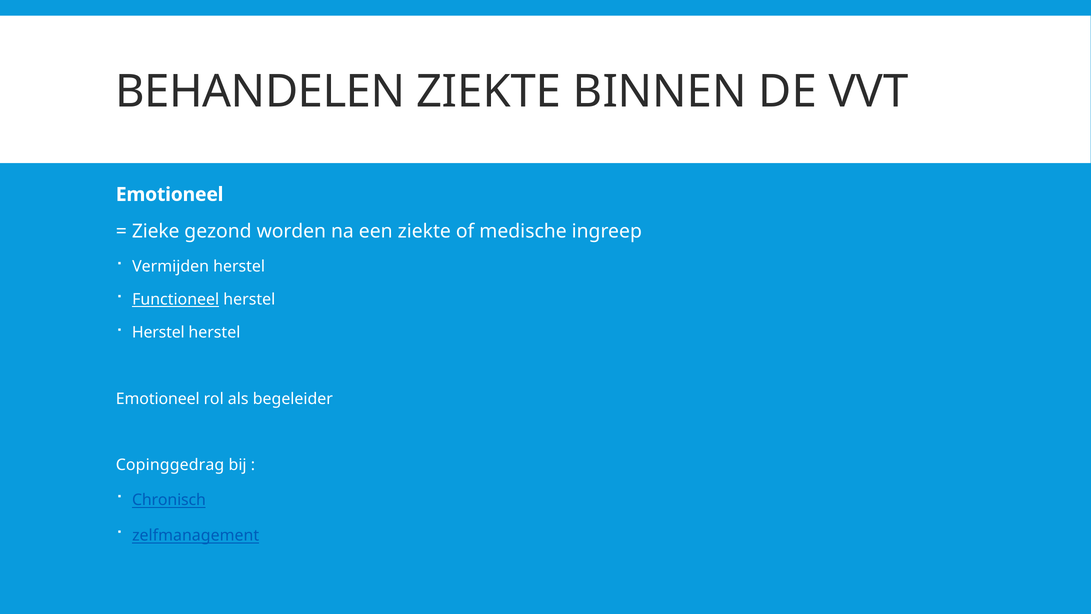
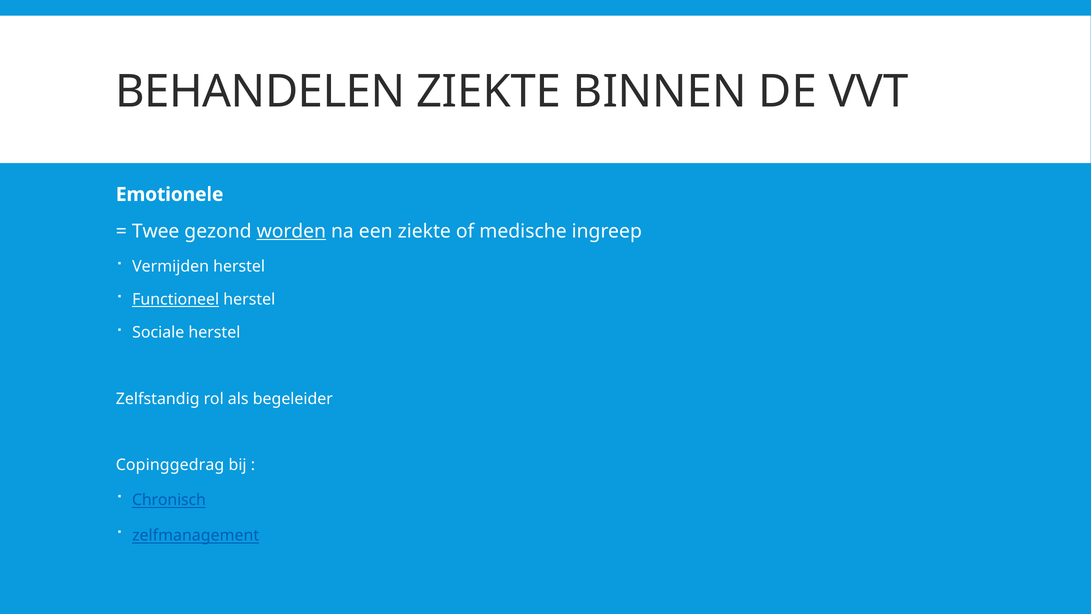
Emotioneel at (170, 194): Emotioneel -> Emotionele
Zieke: Zieke -> Twee
worden underline: none -> present
Herstel at (158, 332): Herstel -> Sociale
Emotioneel at (158, 399): Emotioneel -> Zelfstandig
